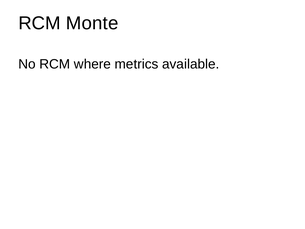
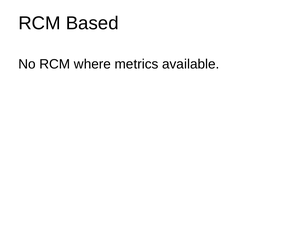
Monte: Monte -> Based
